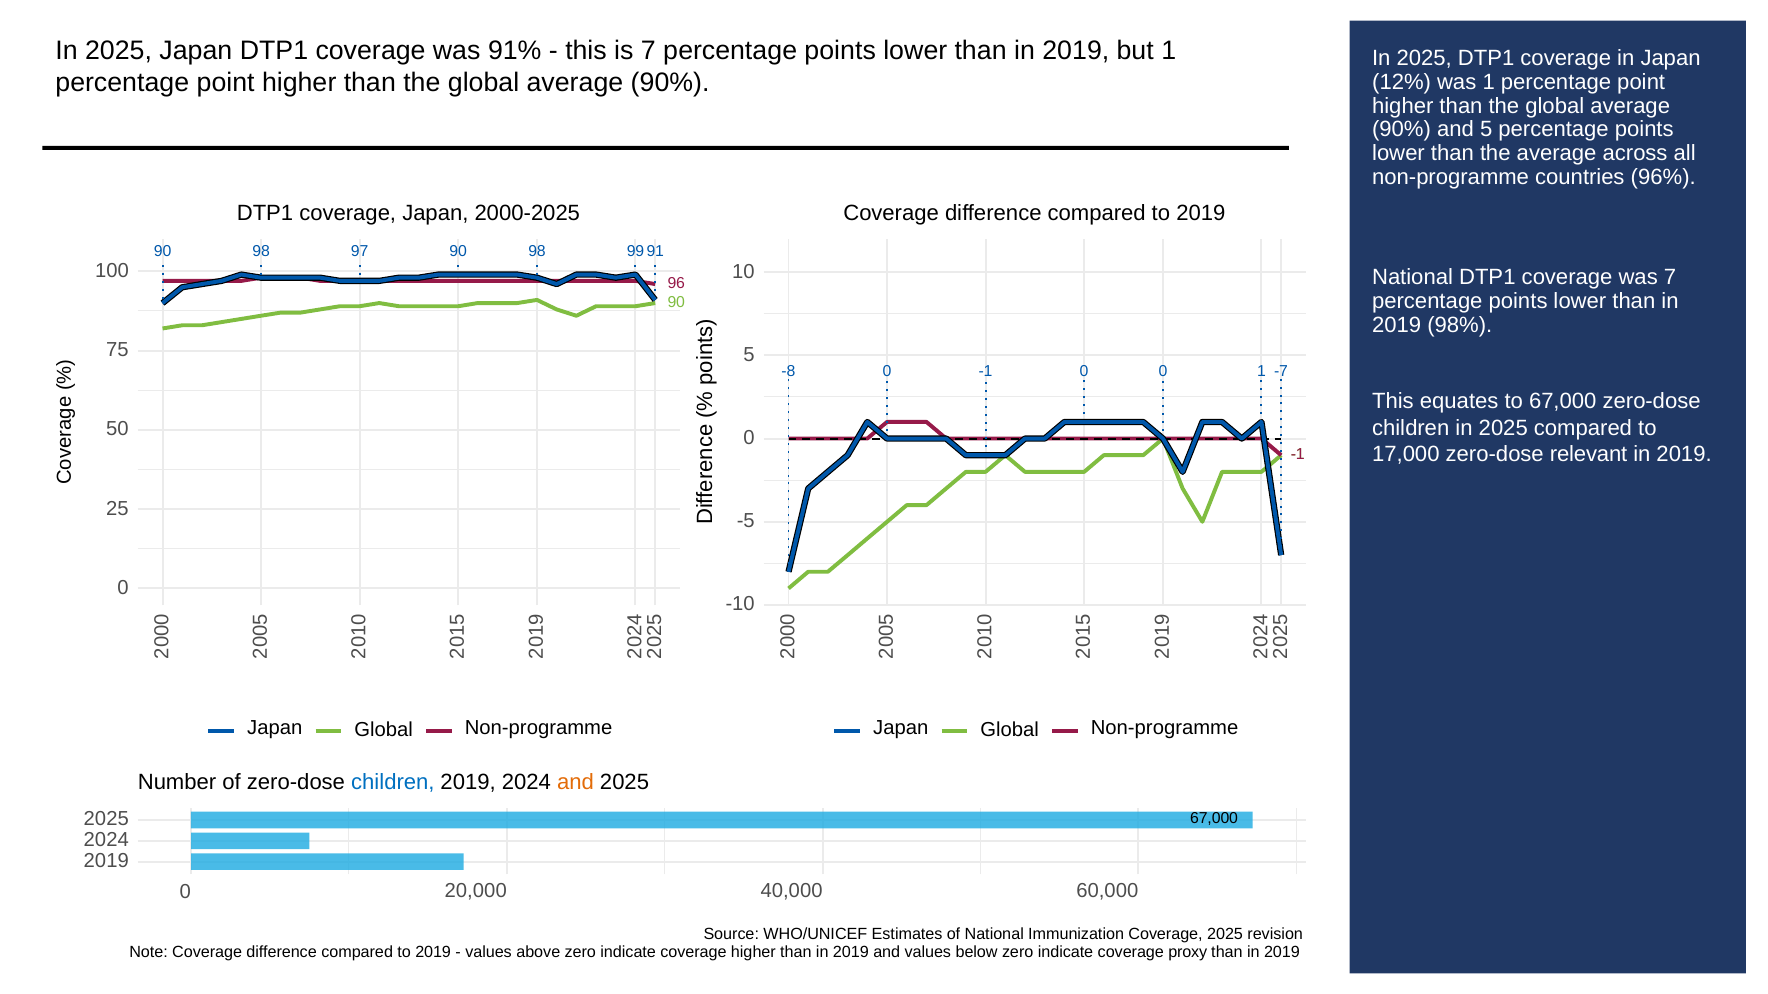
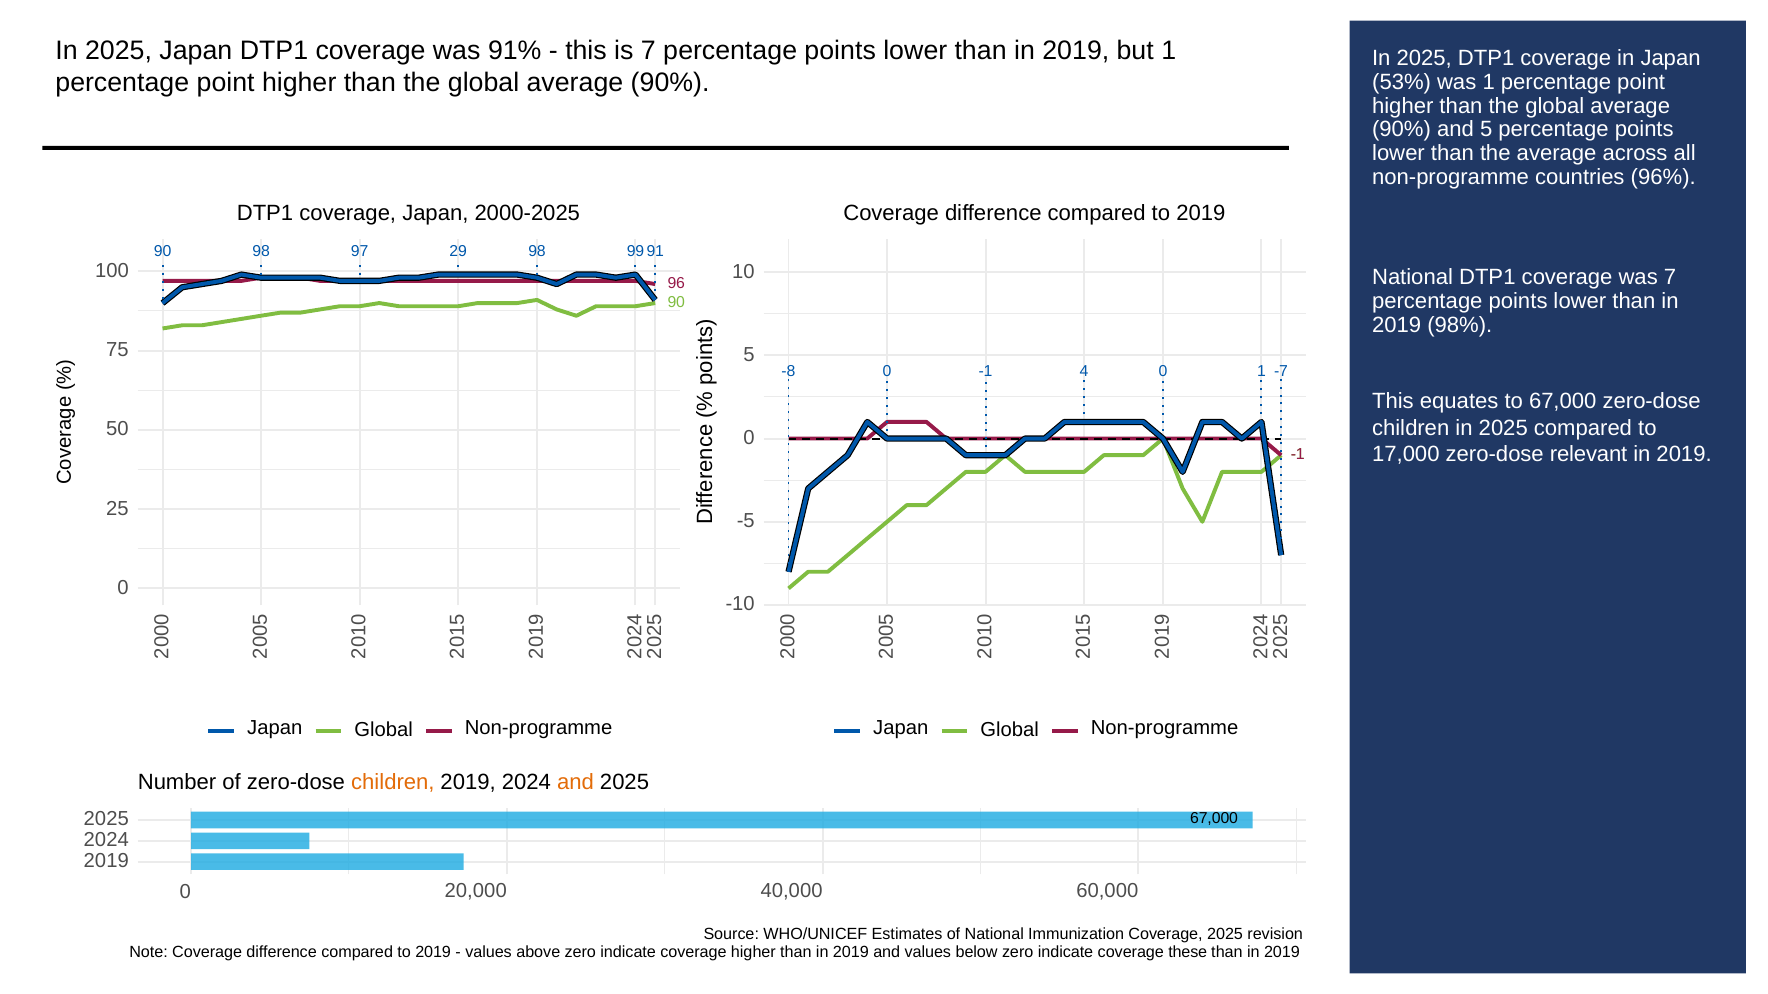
12%: 12% -> 53%
97 90: 90 -> 29
-1 0: 0 -> 4
children at (393, 783) colour: blue -> orange
proxy: proxy -> these
